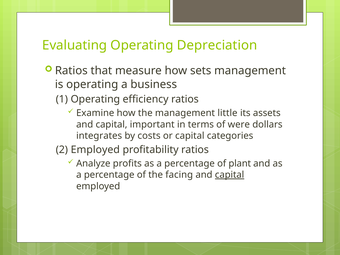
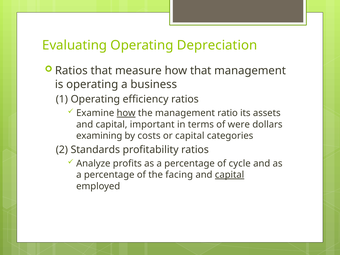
how sets: sets -> that
how at (126, 113) underline: none -> present
little: little -> ratio
integrates: integrates -> examining
2 Employed: Employed -> Standards
plant: plant -> cycle
